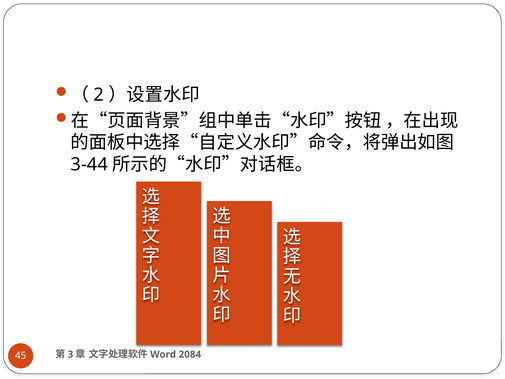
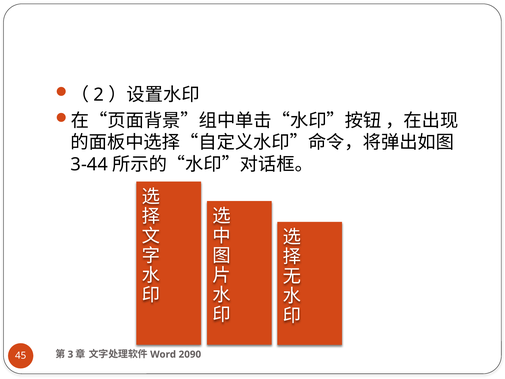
2084: 2084 -> 2090
